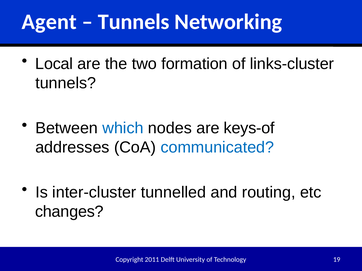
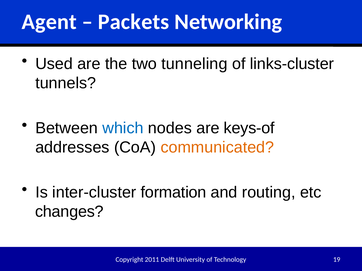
Tunnels at (134, 22): Tunnels -> Packets
Local: Local -> Used
formation: formation -> tunneling
communicated colour: blue -> orange
tunnelled: tunnelled -> formation
